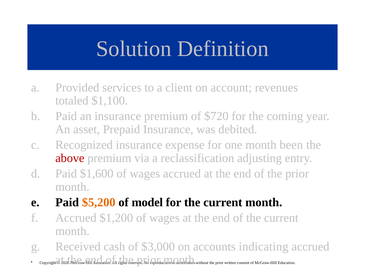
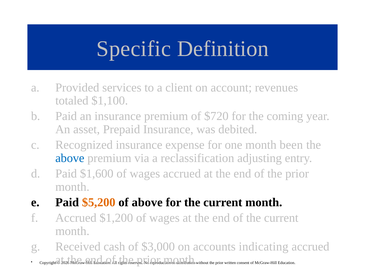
Solution: Solution -> Specific
above at (70, 158) colour: red -> blue
of model: model -> above
